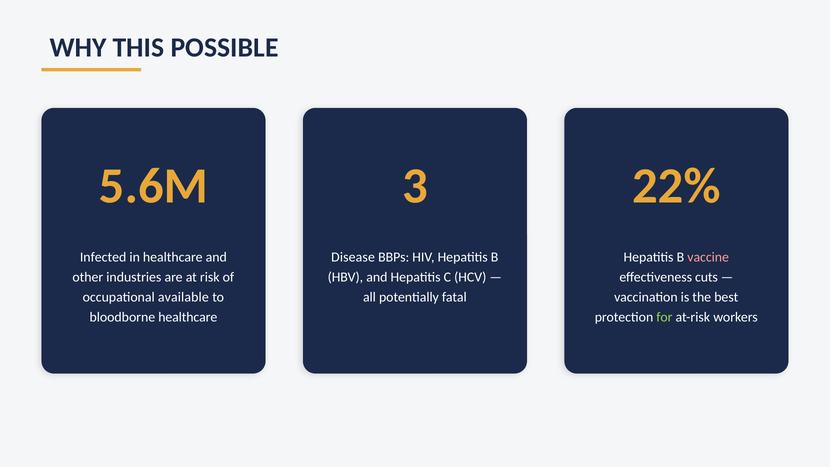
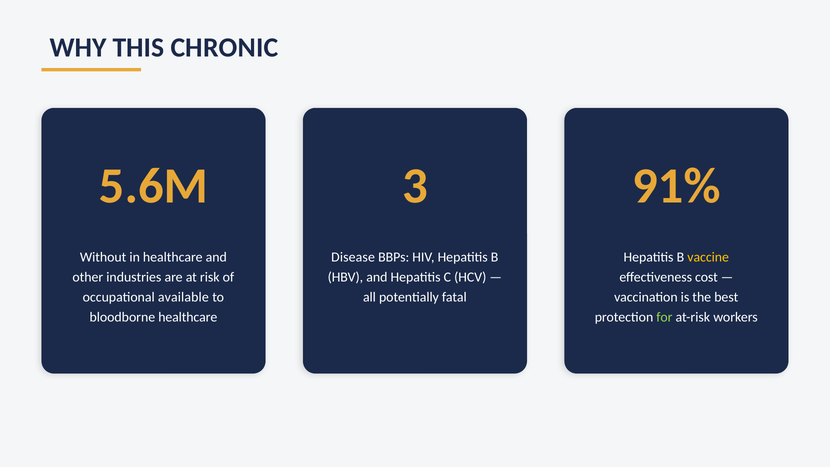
POSSIBLE: POSSIBLE -> CHRONIC
22%: 22% -> 91%
Infected: Infected -> Without
vaccine colour: pink -> yellow
cuts: cuts -> cost
